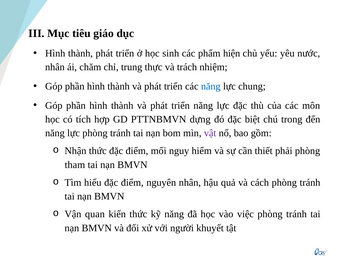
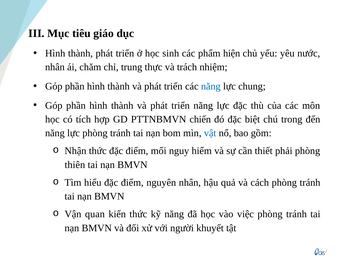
dựng: dựng -> chiến
vật colour: purple -> blue
tham: tham -> thiên
